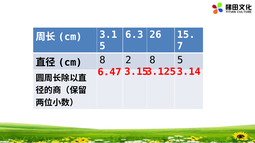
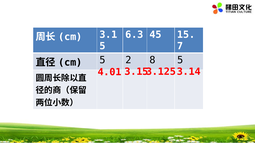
26: 26 -> 45
8 at (102, 60): 8 -> 5
6.47: 6.47 -> 4.01
